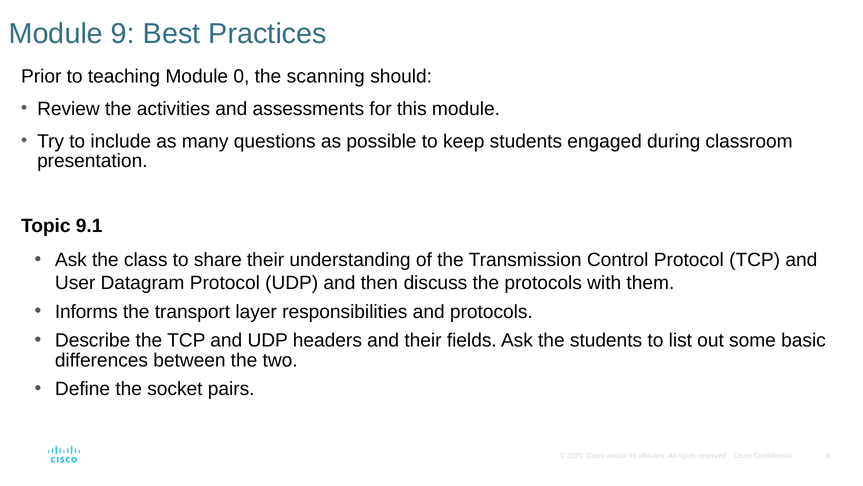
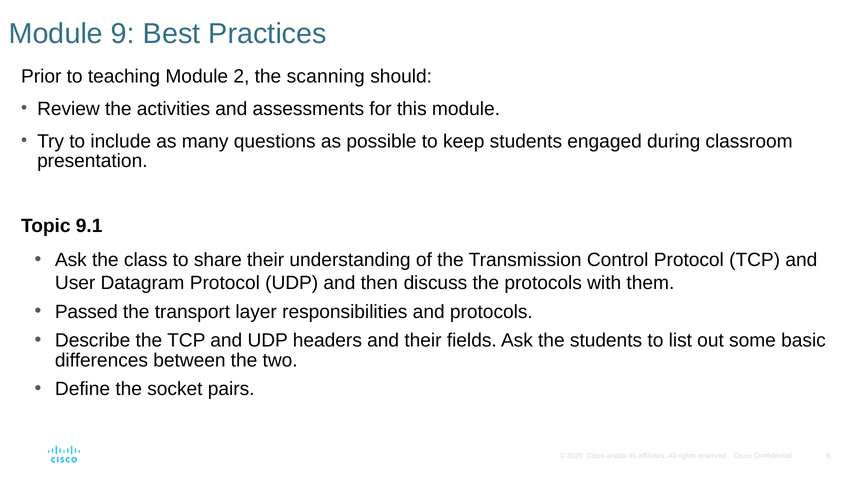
0: 0 -> 2
Informs: Informs -> Passed
